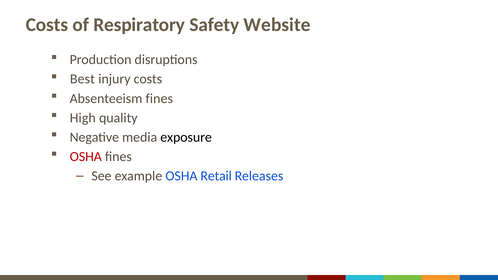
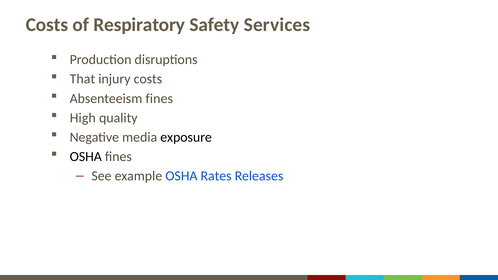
Website: Website -> Services
Best: Best -> That
OSHA at (86, 157) colour: red -> black
Retail: Retail -> Rates
